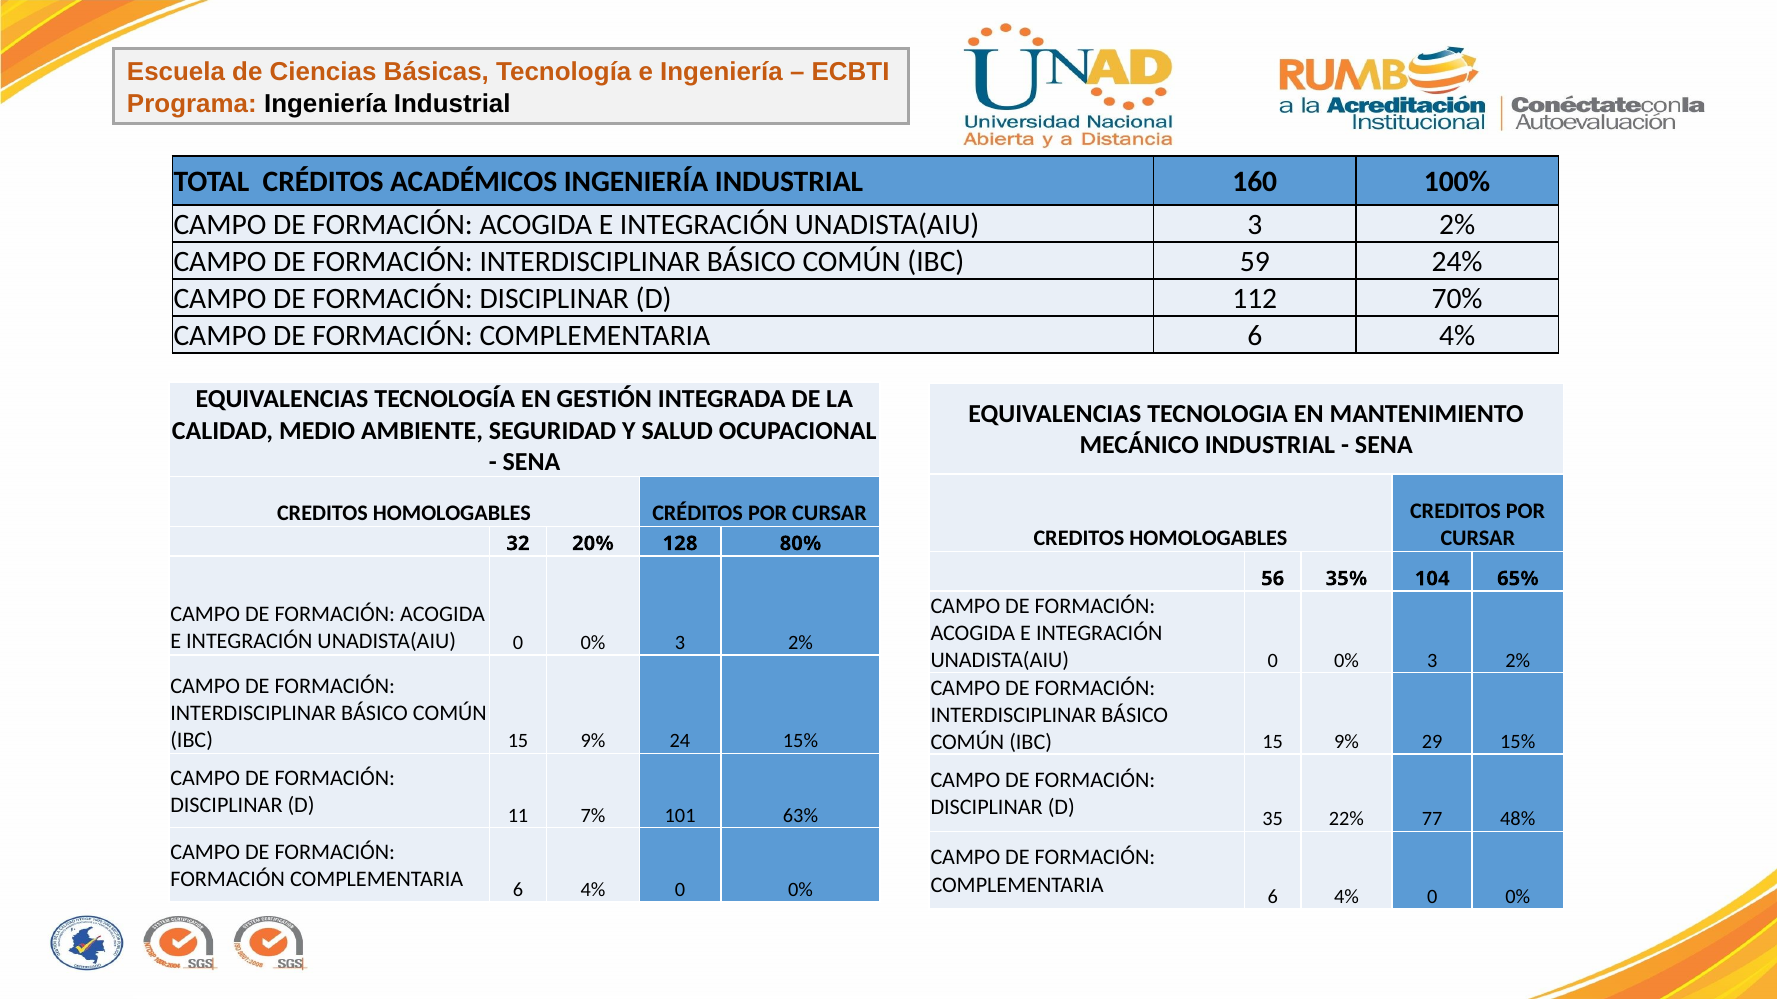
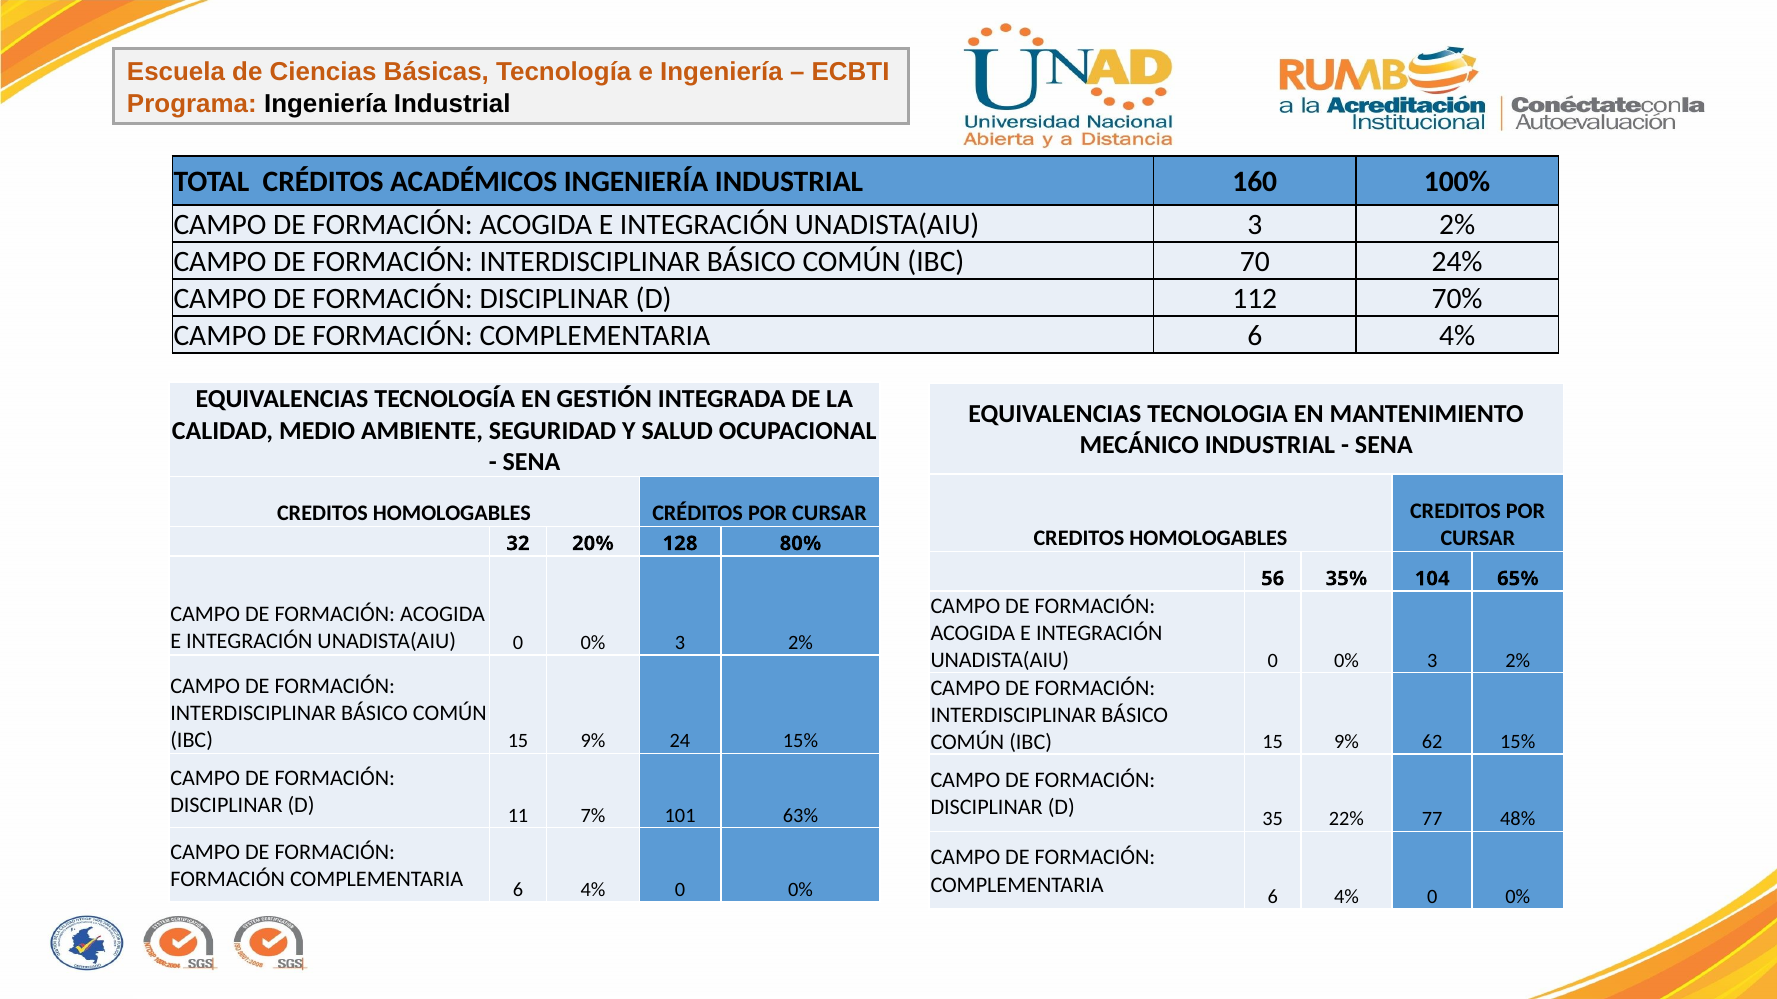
59: 59 -> 70
29: 29 -> 62
